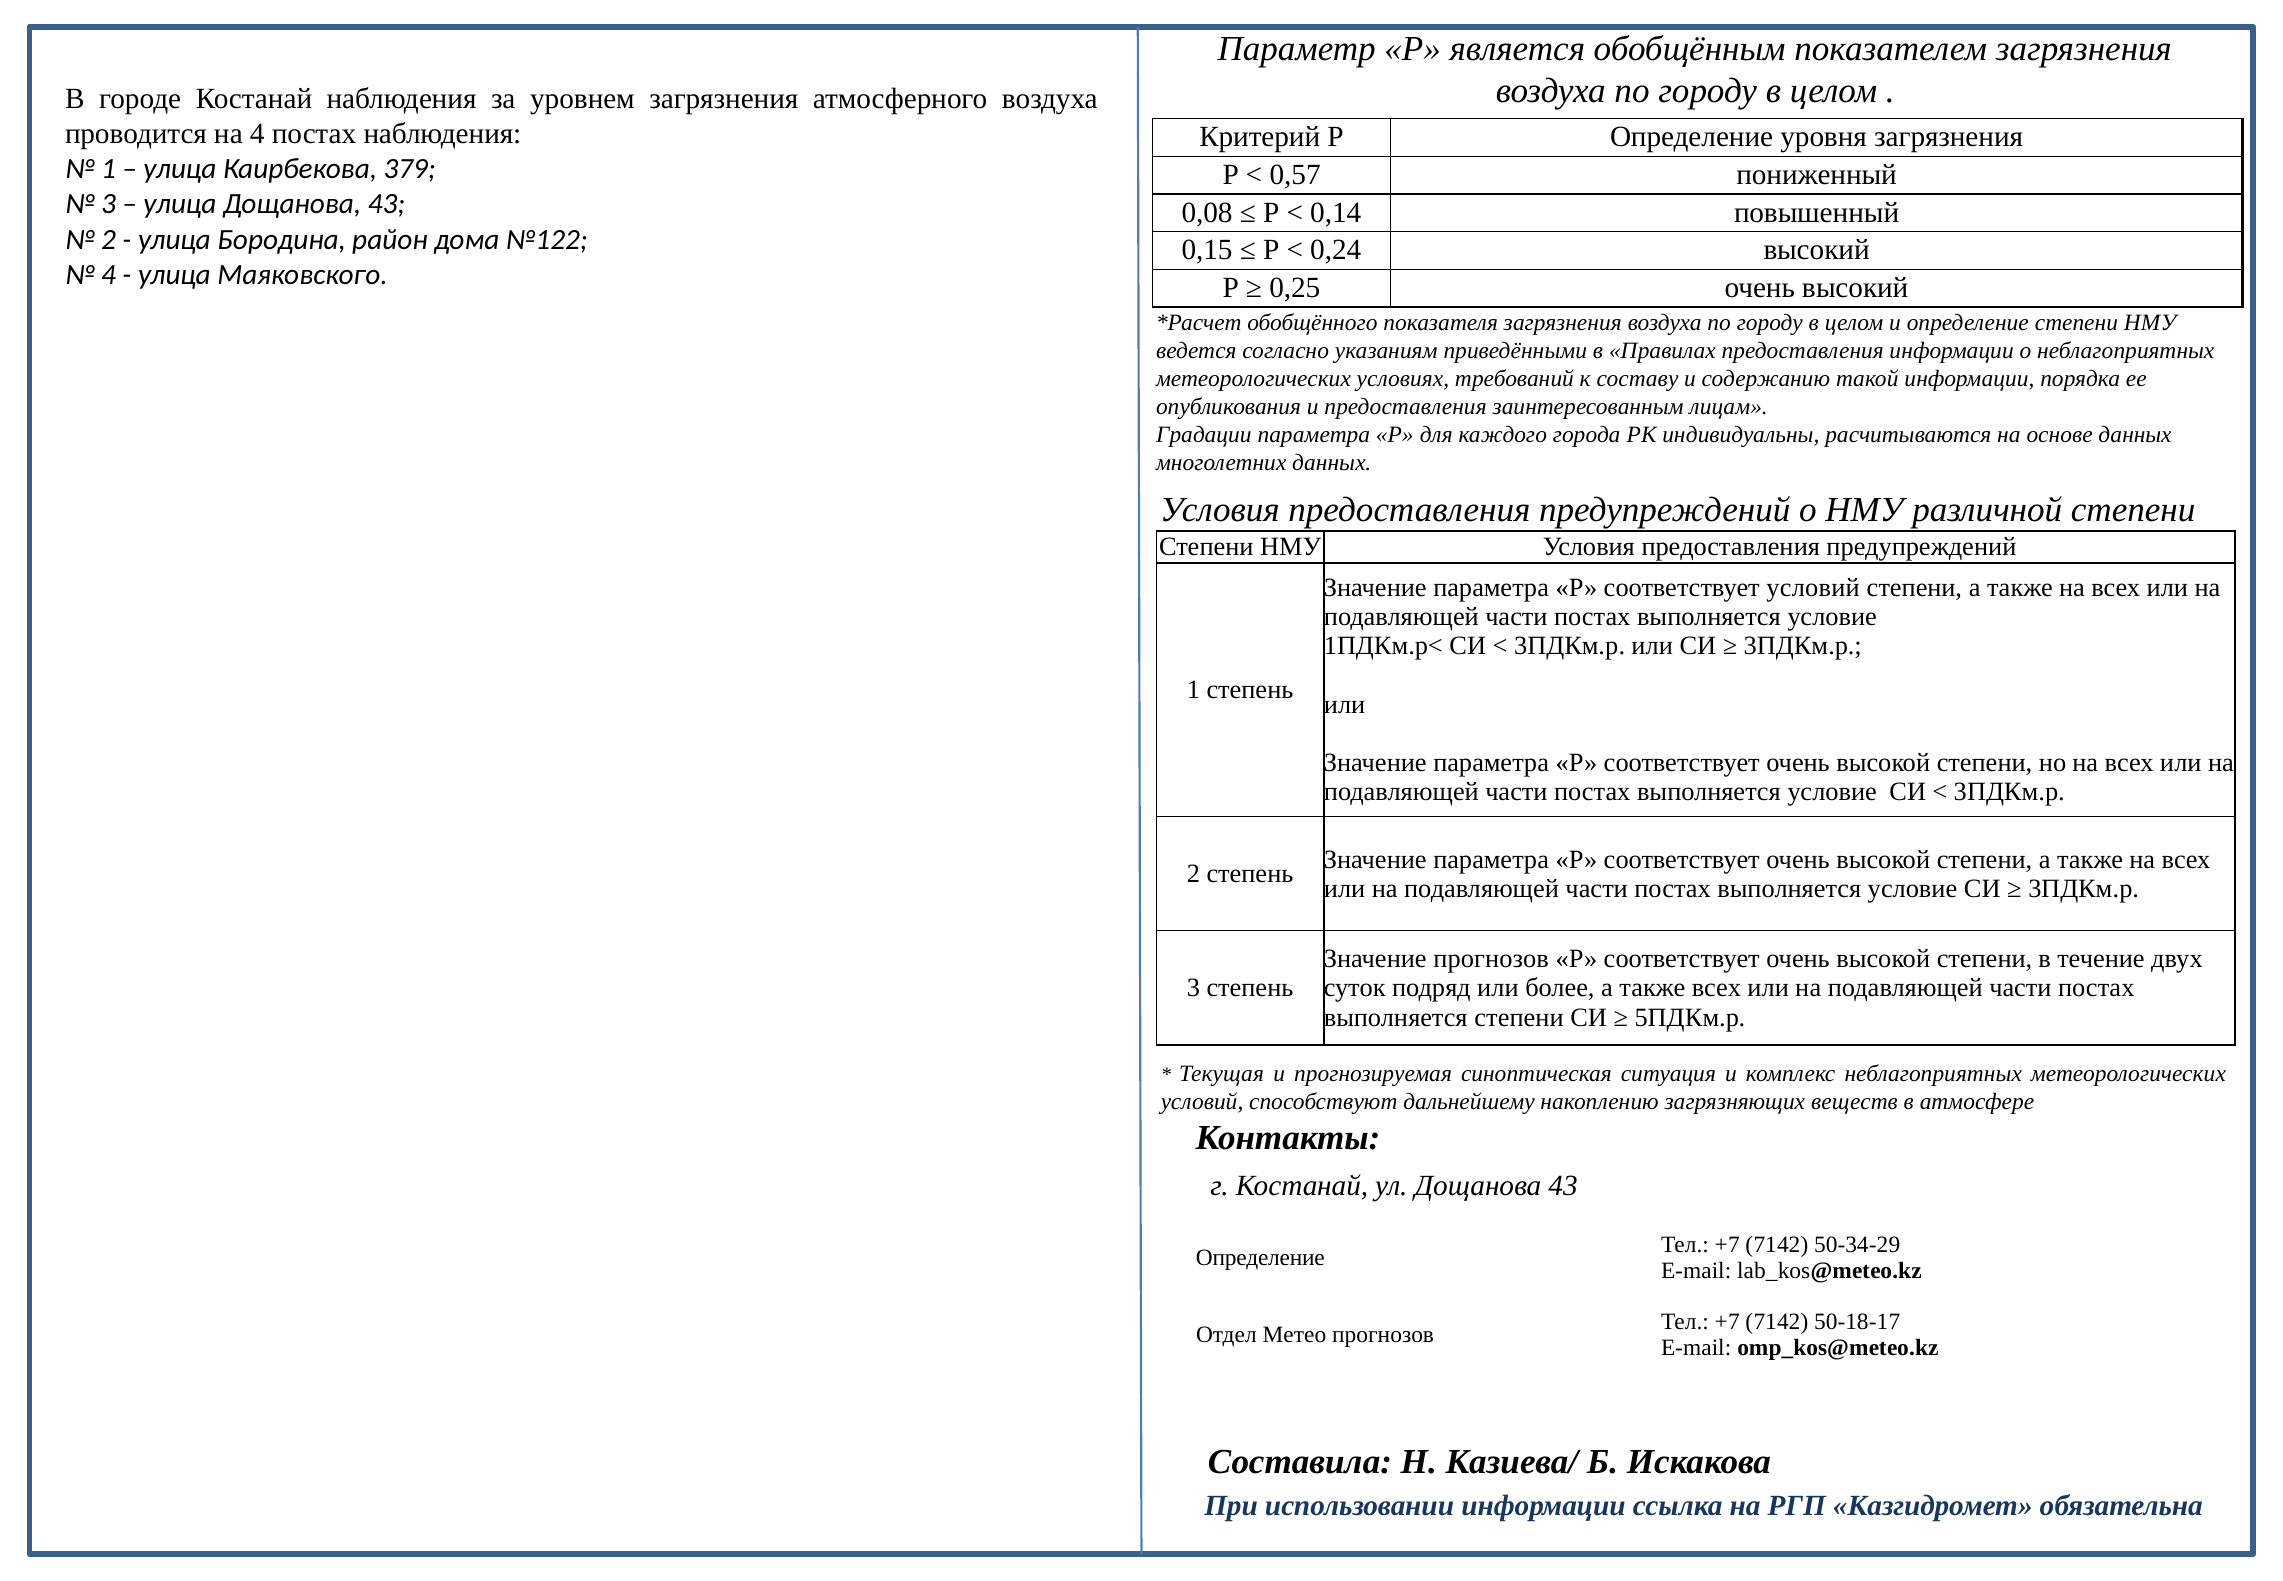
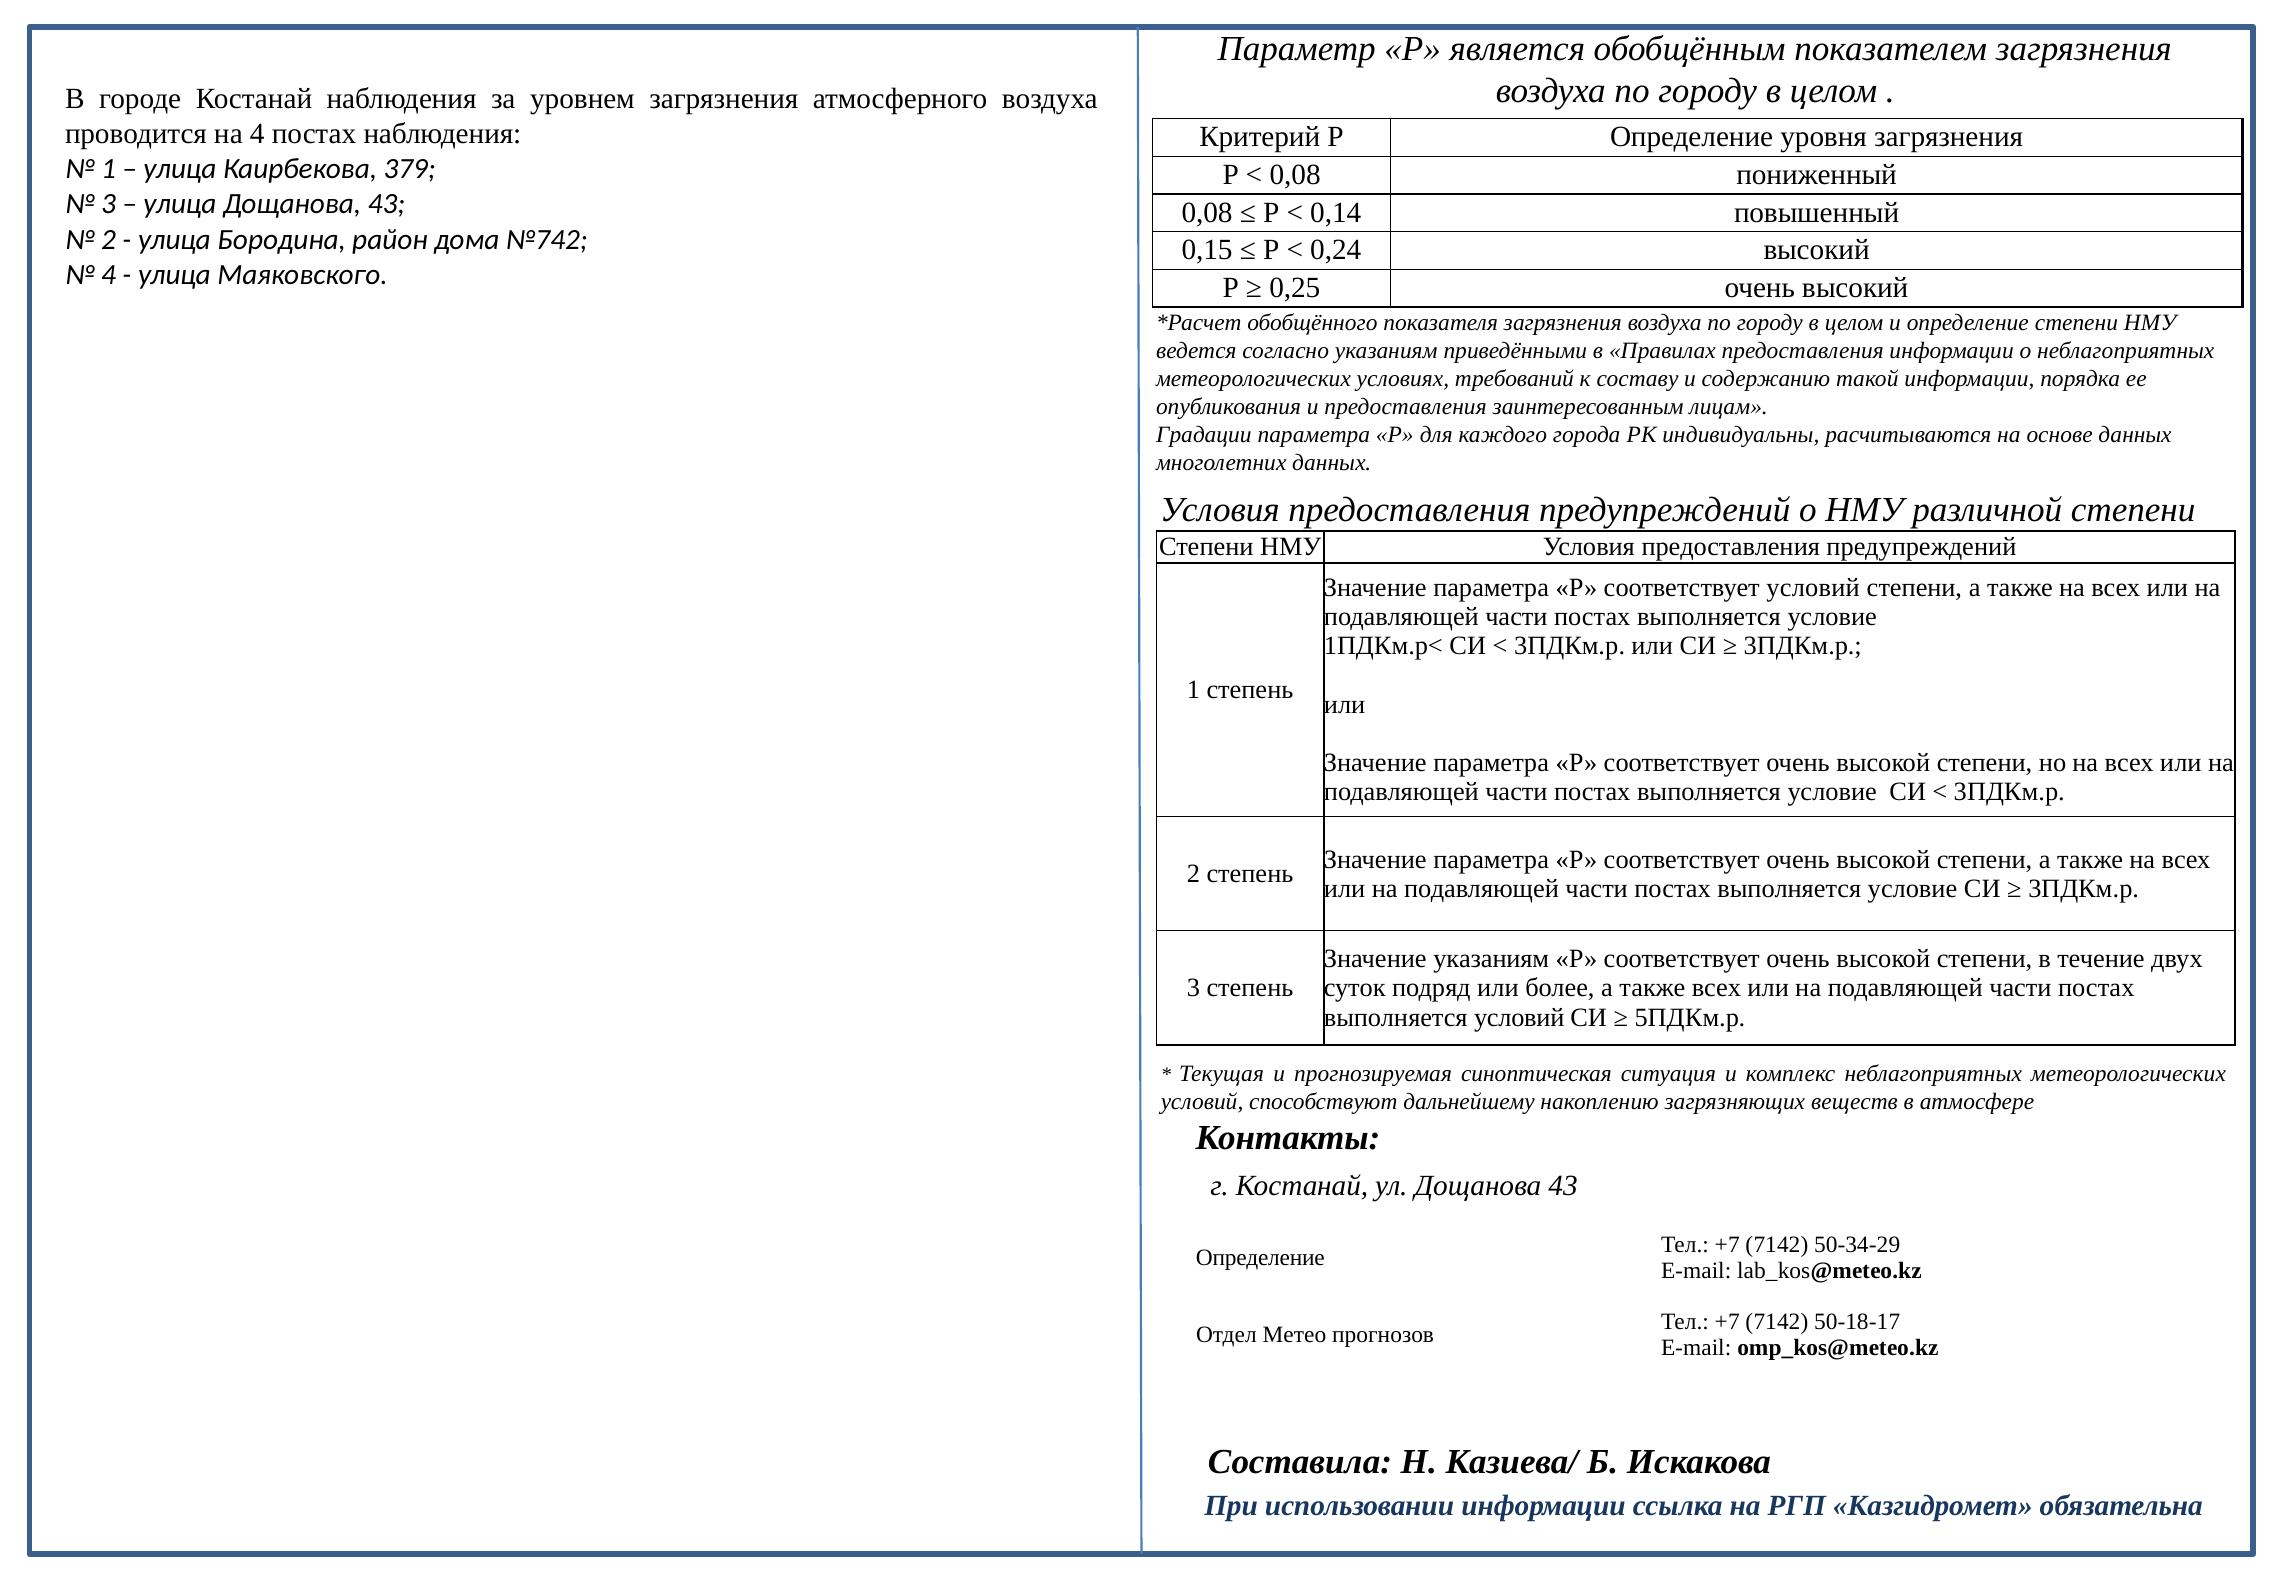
0,57 at (1295, 175): 0,57 -> 0,08
№122: №122 -> №742
Значение прогнозов: прогнозов -> указаниям
выполняется степени: степени -> условий
